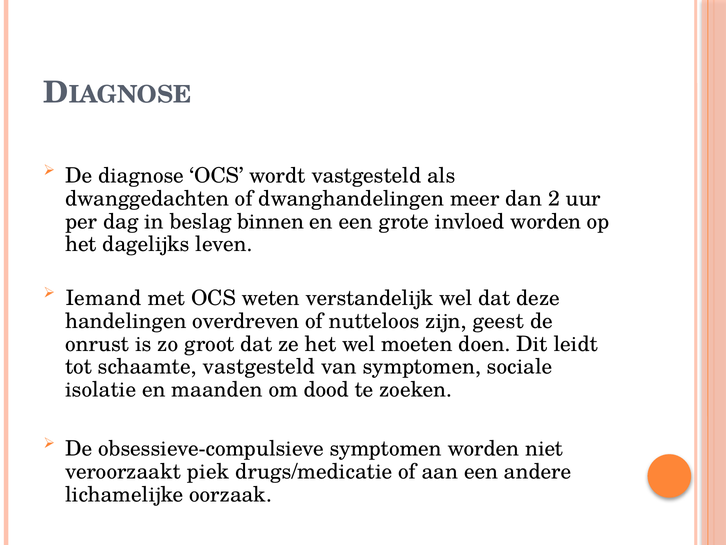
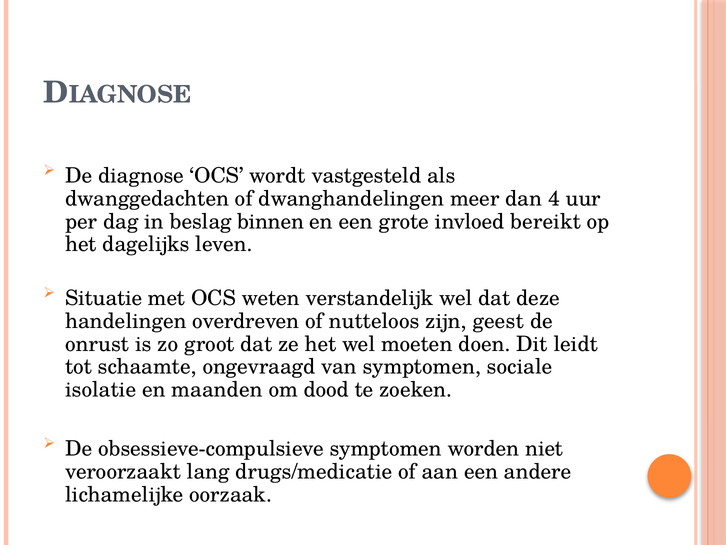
2: 2 -> 4
invloed worden: worden -> bereikt
Iemand: Iemand -> Situatie
schaamte vastgesteld: vastgesteld -> ongevraagd
piek: piek -> lang
